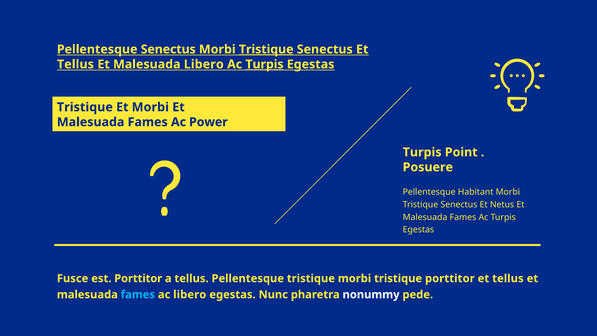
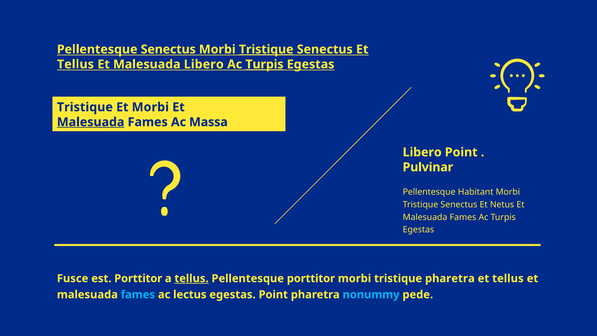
Malesuada at (91, 122) underline: none -> present
Power: Power -> Massa
Turpis at (422, 152): Turpis -> Libero
Posuere: Posuere -> Pulvinar
tellus at (192, 278) underline: none -> present
Pellentesque tristique: tristique -> porttitor
tristique porttitor: porttitor -> pharetra
ac libero: libero -> lectus
egestas Nunc: Nunc -> Point
nonummy colour: white -> light blue
